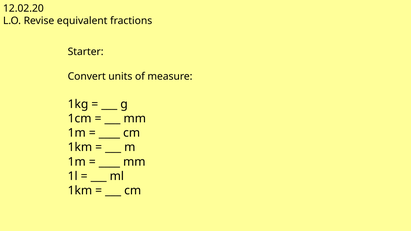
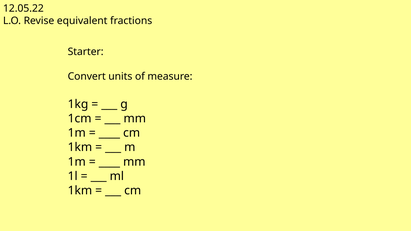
12.02.20: 12.02.20 -> 12.05.22
